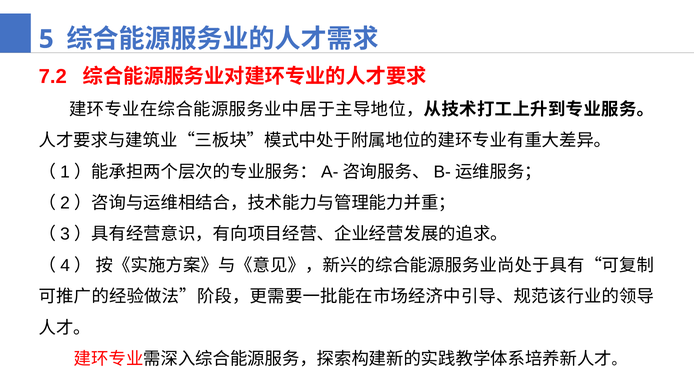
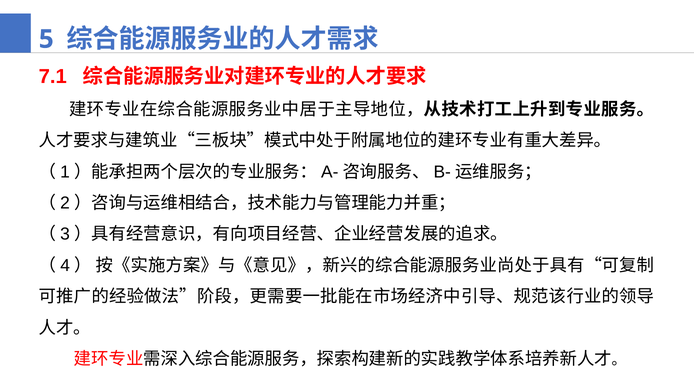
7.2: 7.2 -> 7.1
